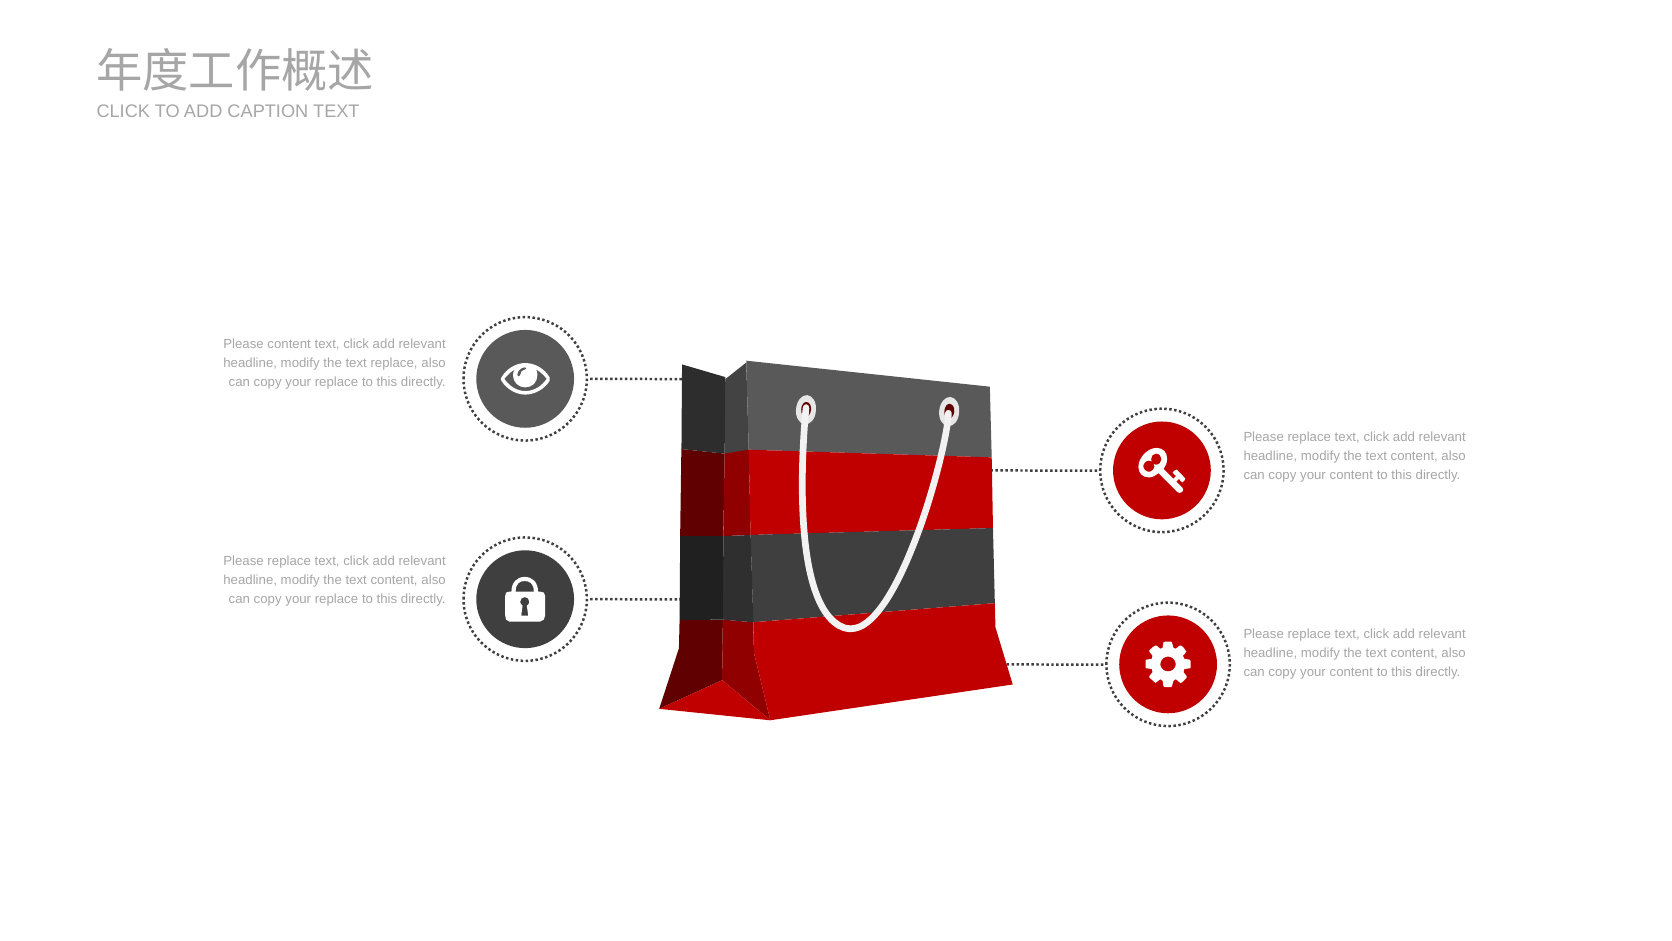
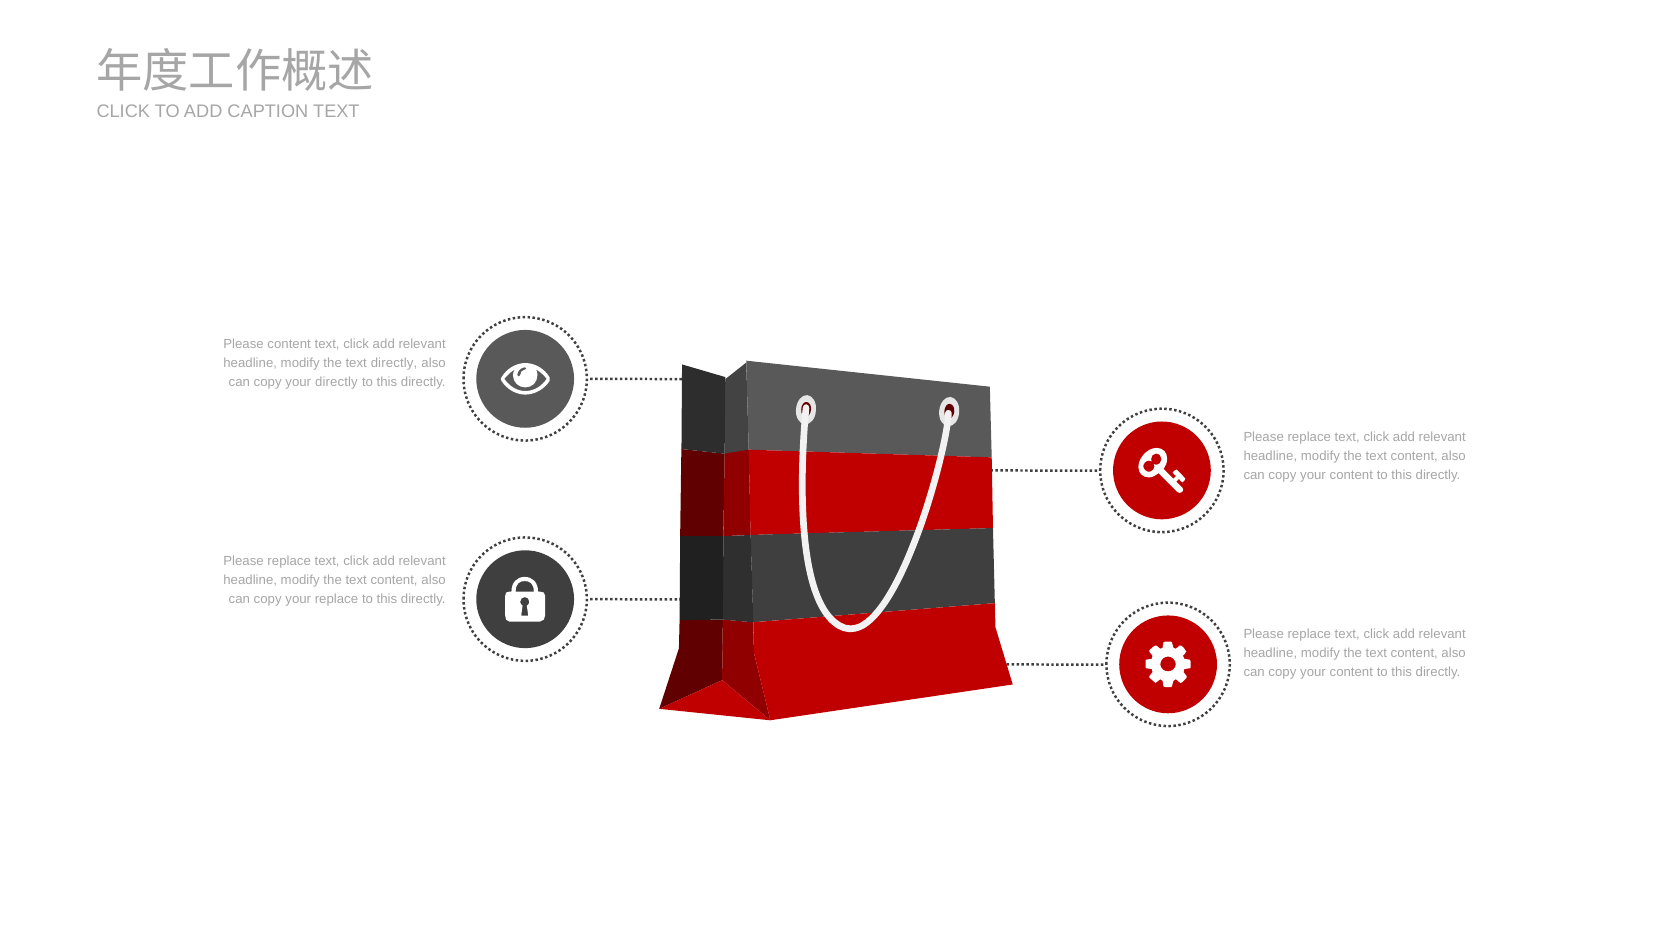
text replace: replace -> directly
replace at (336, 382): replace -> directly
